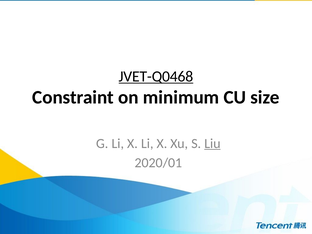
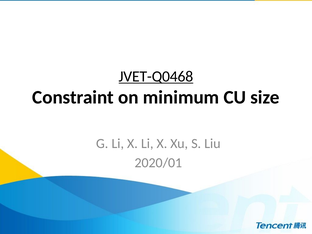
Liu underline: present -> none
